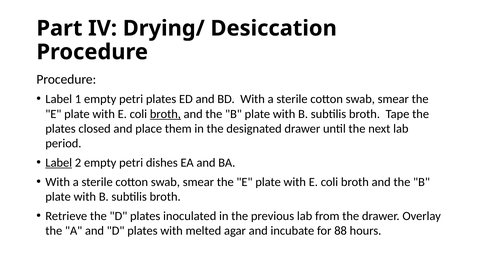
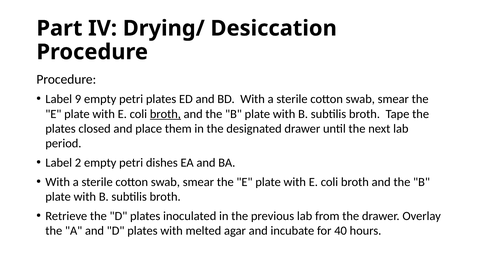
1: 1 -> 9
Label at (59, 163) underline: present -> none
88: 88 -> 40
